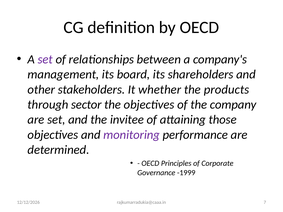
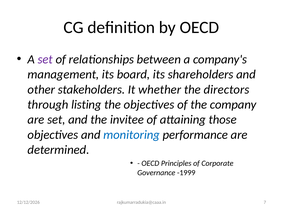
products: products -> directors
sector: sector -> listing
monitoring colour: purple -> blue
